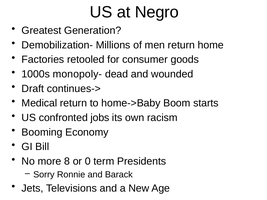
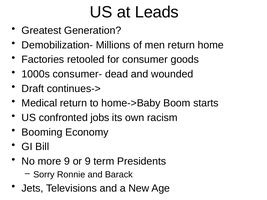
Negro: Negro -> Leads
monopoly-: monopoly- -> consumer-
more 8: 8 -> 9
or 0: 0 -> 9
